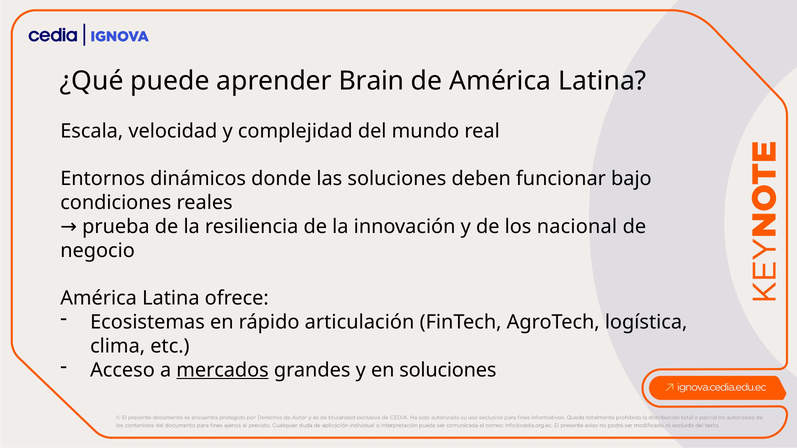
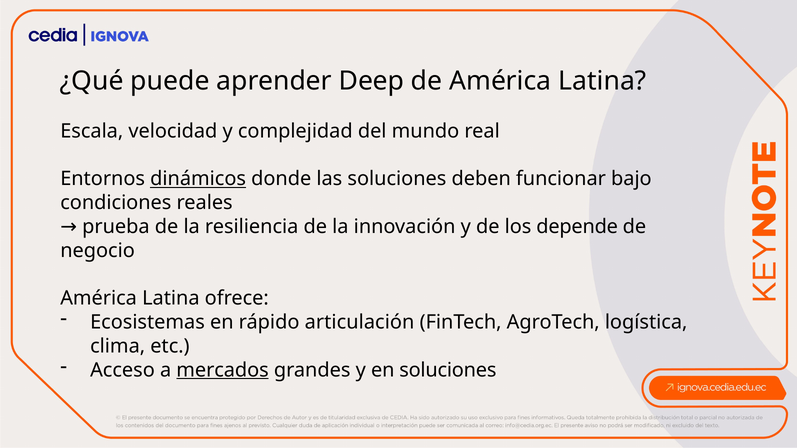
Brain: Brain -> Deep
dinámicos underline: none -> present
nacional: nacional -> depende
